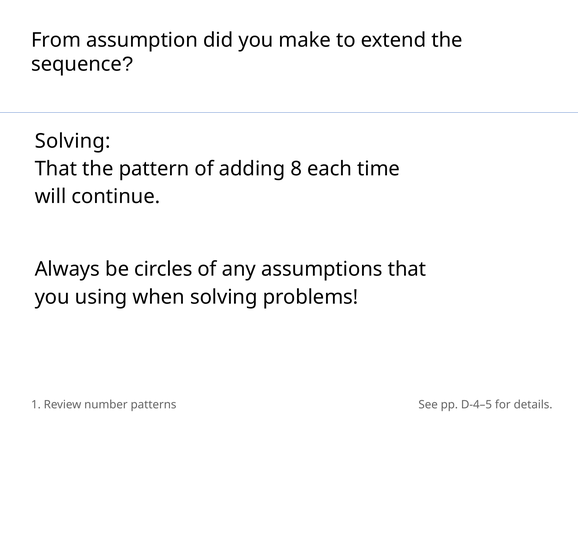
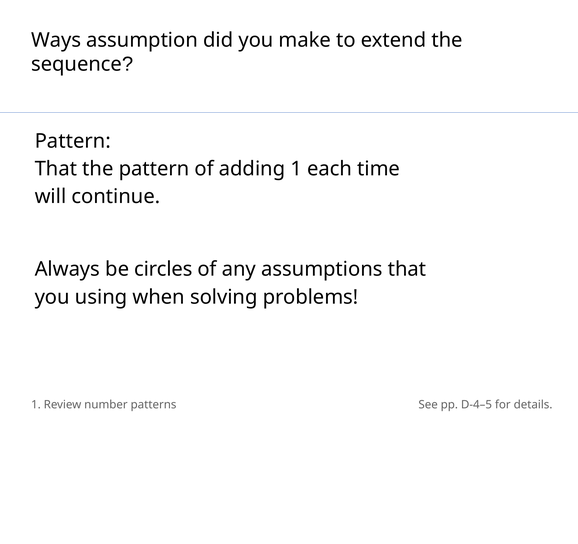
From: From -> Ways
Solving at (73, 141): Solving -> Pattern
adding 8: 8 -> 1
